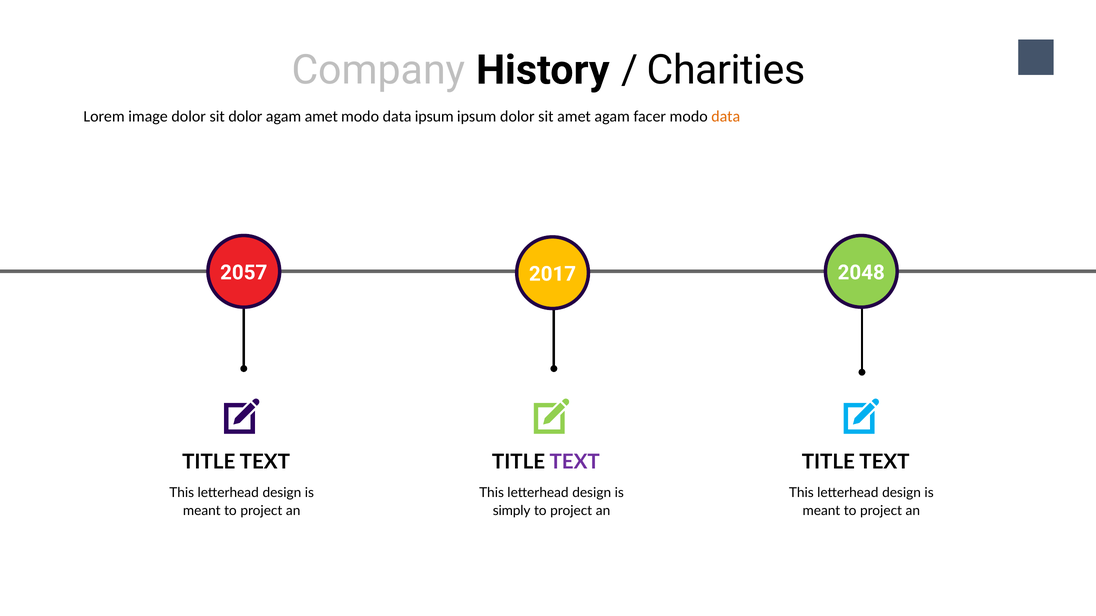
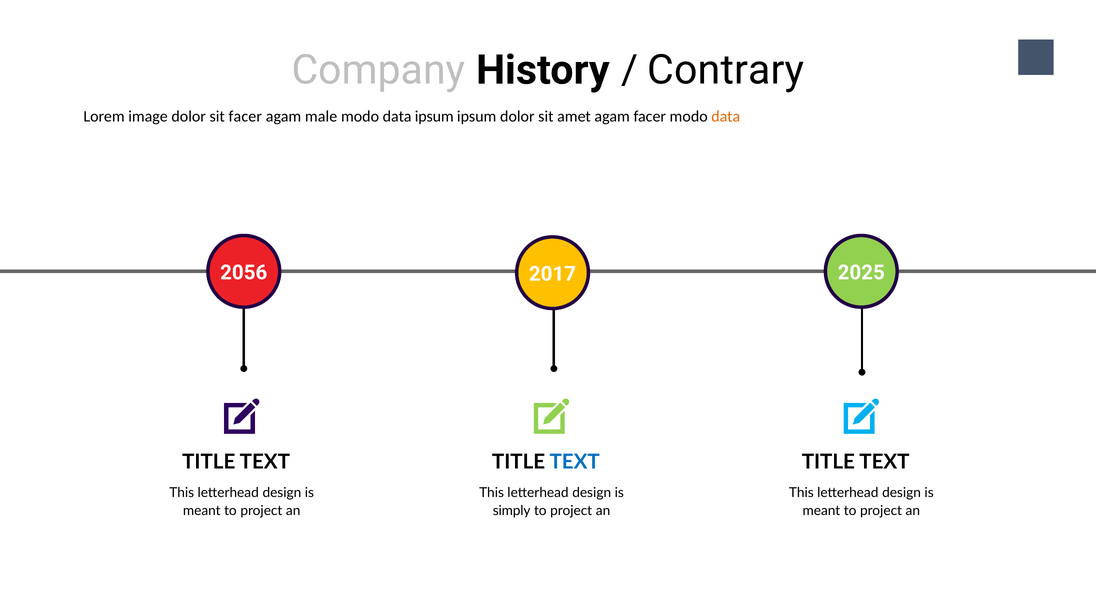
Charities: Charities -> Contrary
sit dolor: dolor -> facer
agam amet: amet -> male
2057: 2057 -> 2056
2048: 2048 -> 2025
TEXT at (575, 462) colour: purple -> blue
